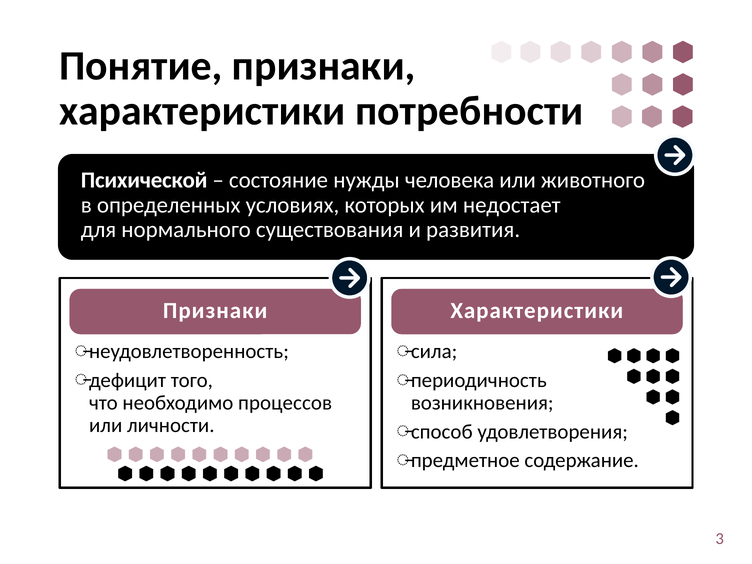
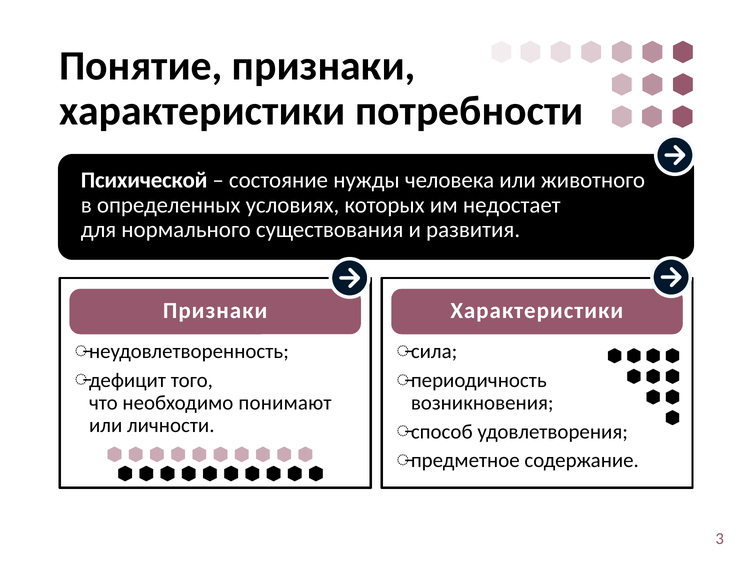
процессов: процессов -> понимают
